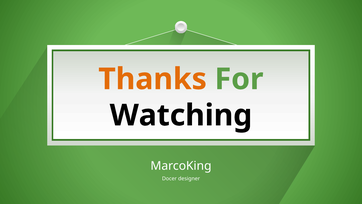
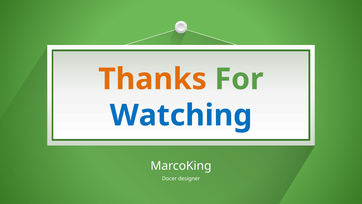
Watching colour: black -> blue
